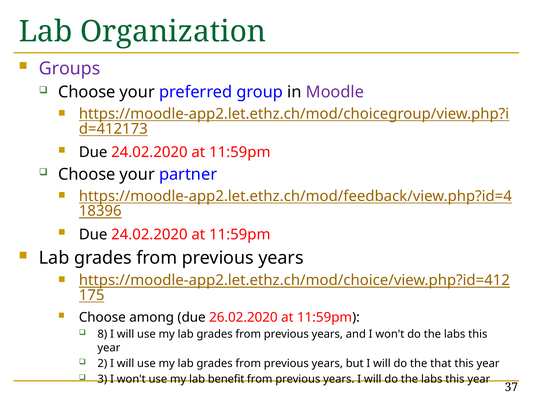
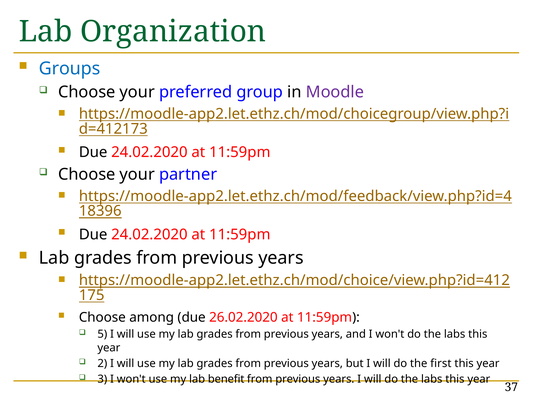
Groups colour: purple -> blue
8: 8 -> 5
that: that -> first
